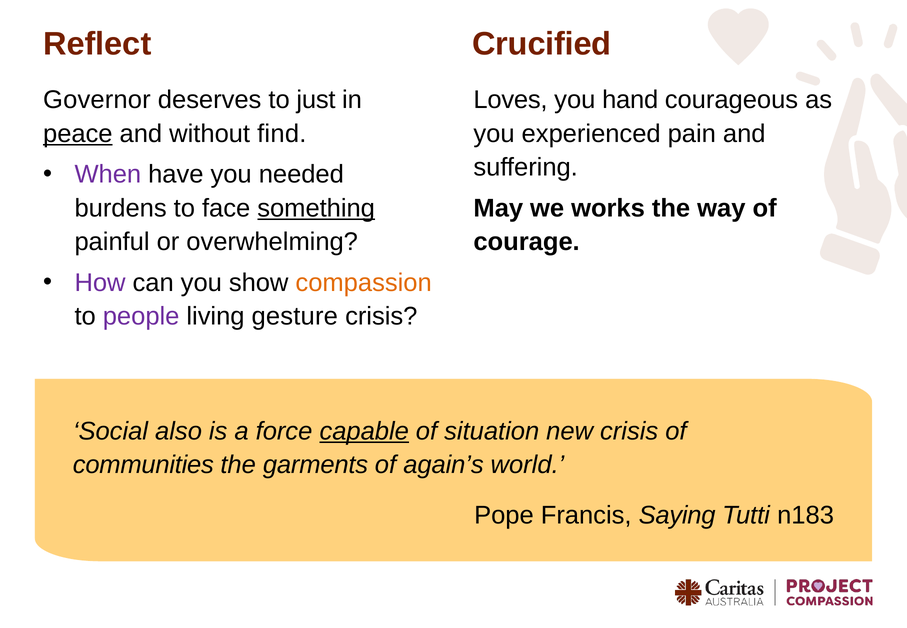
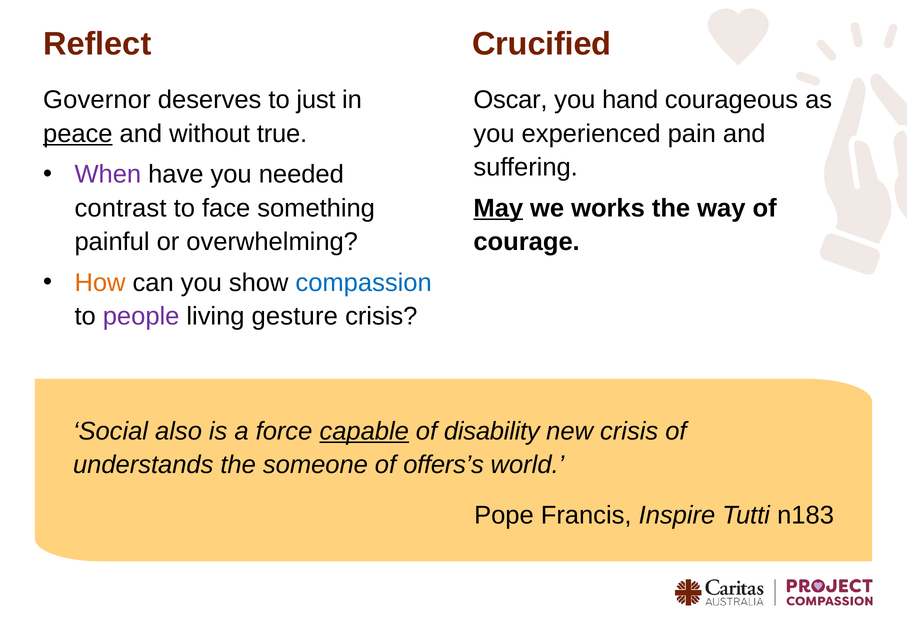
Loves: Loves -> Oscar
find: find -> true
burdens: burdens -> contrast
something underline: present -> none
May underline: none -> present
How colour: purple -> orange
compassion colour: orange -> blue
situation: situation -> disability
communities: communities -> understands
garments: garments -> someone
again’s: again’s -> offers’s
Saying: Saying -> Inspire
